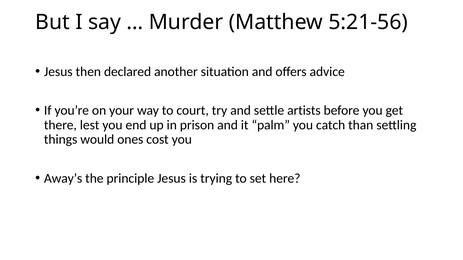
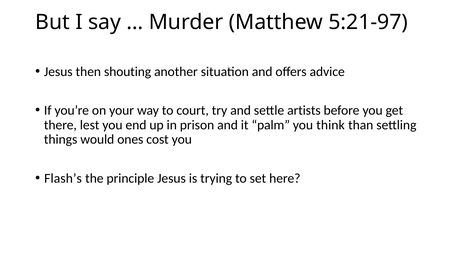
5:21-56: 5:21-56 -> 5:21-97
declared: declared -> shouting
catch: catch -> think
Away’s: Away’s -> Flash’s
